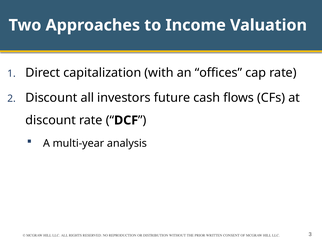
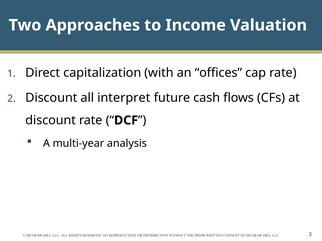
investors: investors -> interpret
